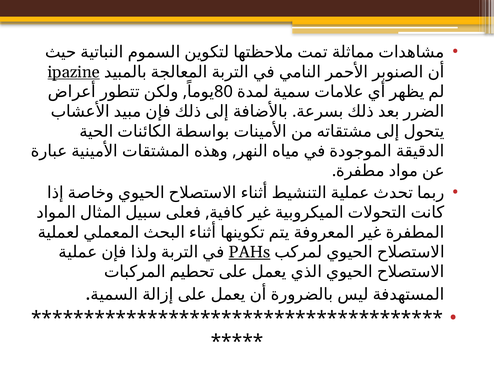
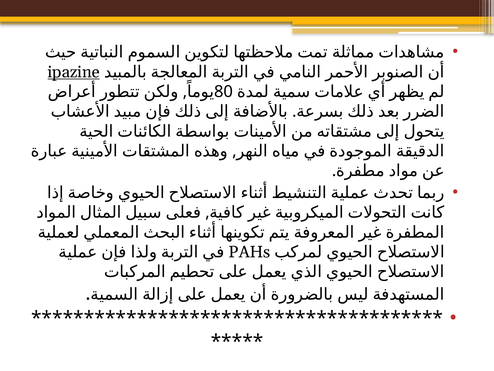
PAHs underline: present -> none
